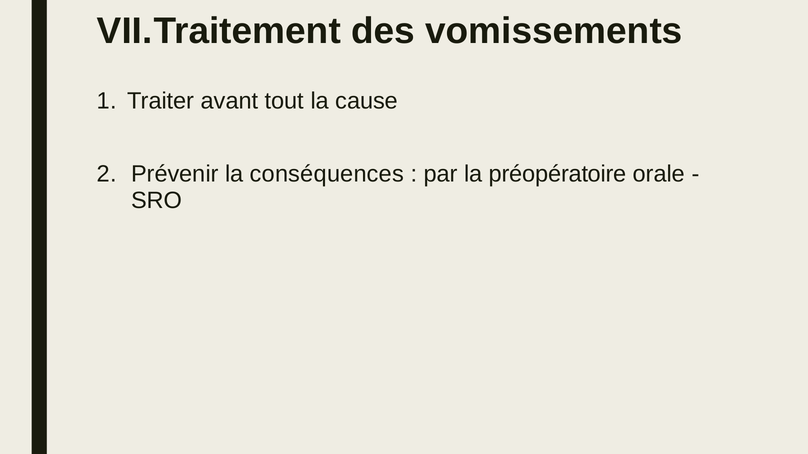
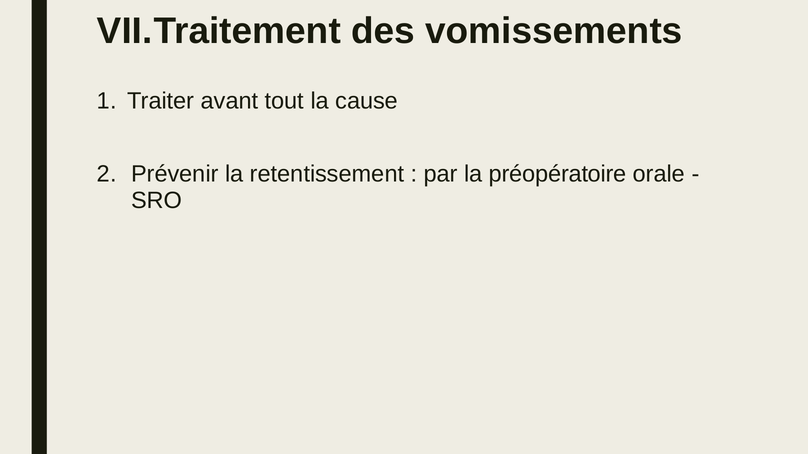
conséquences: conséquences -> retentissement
